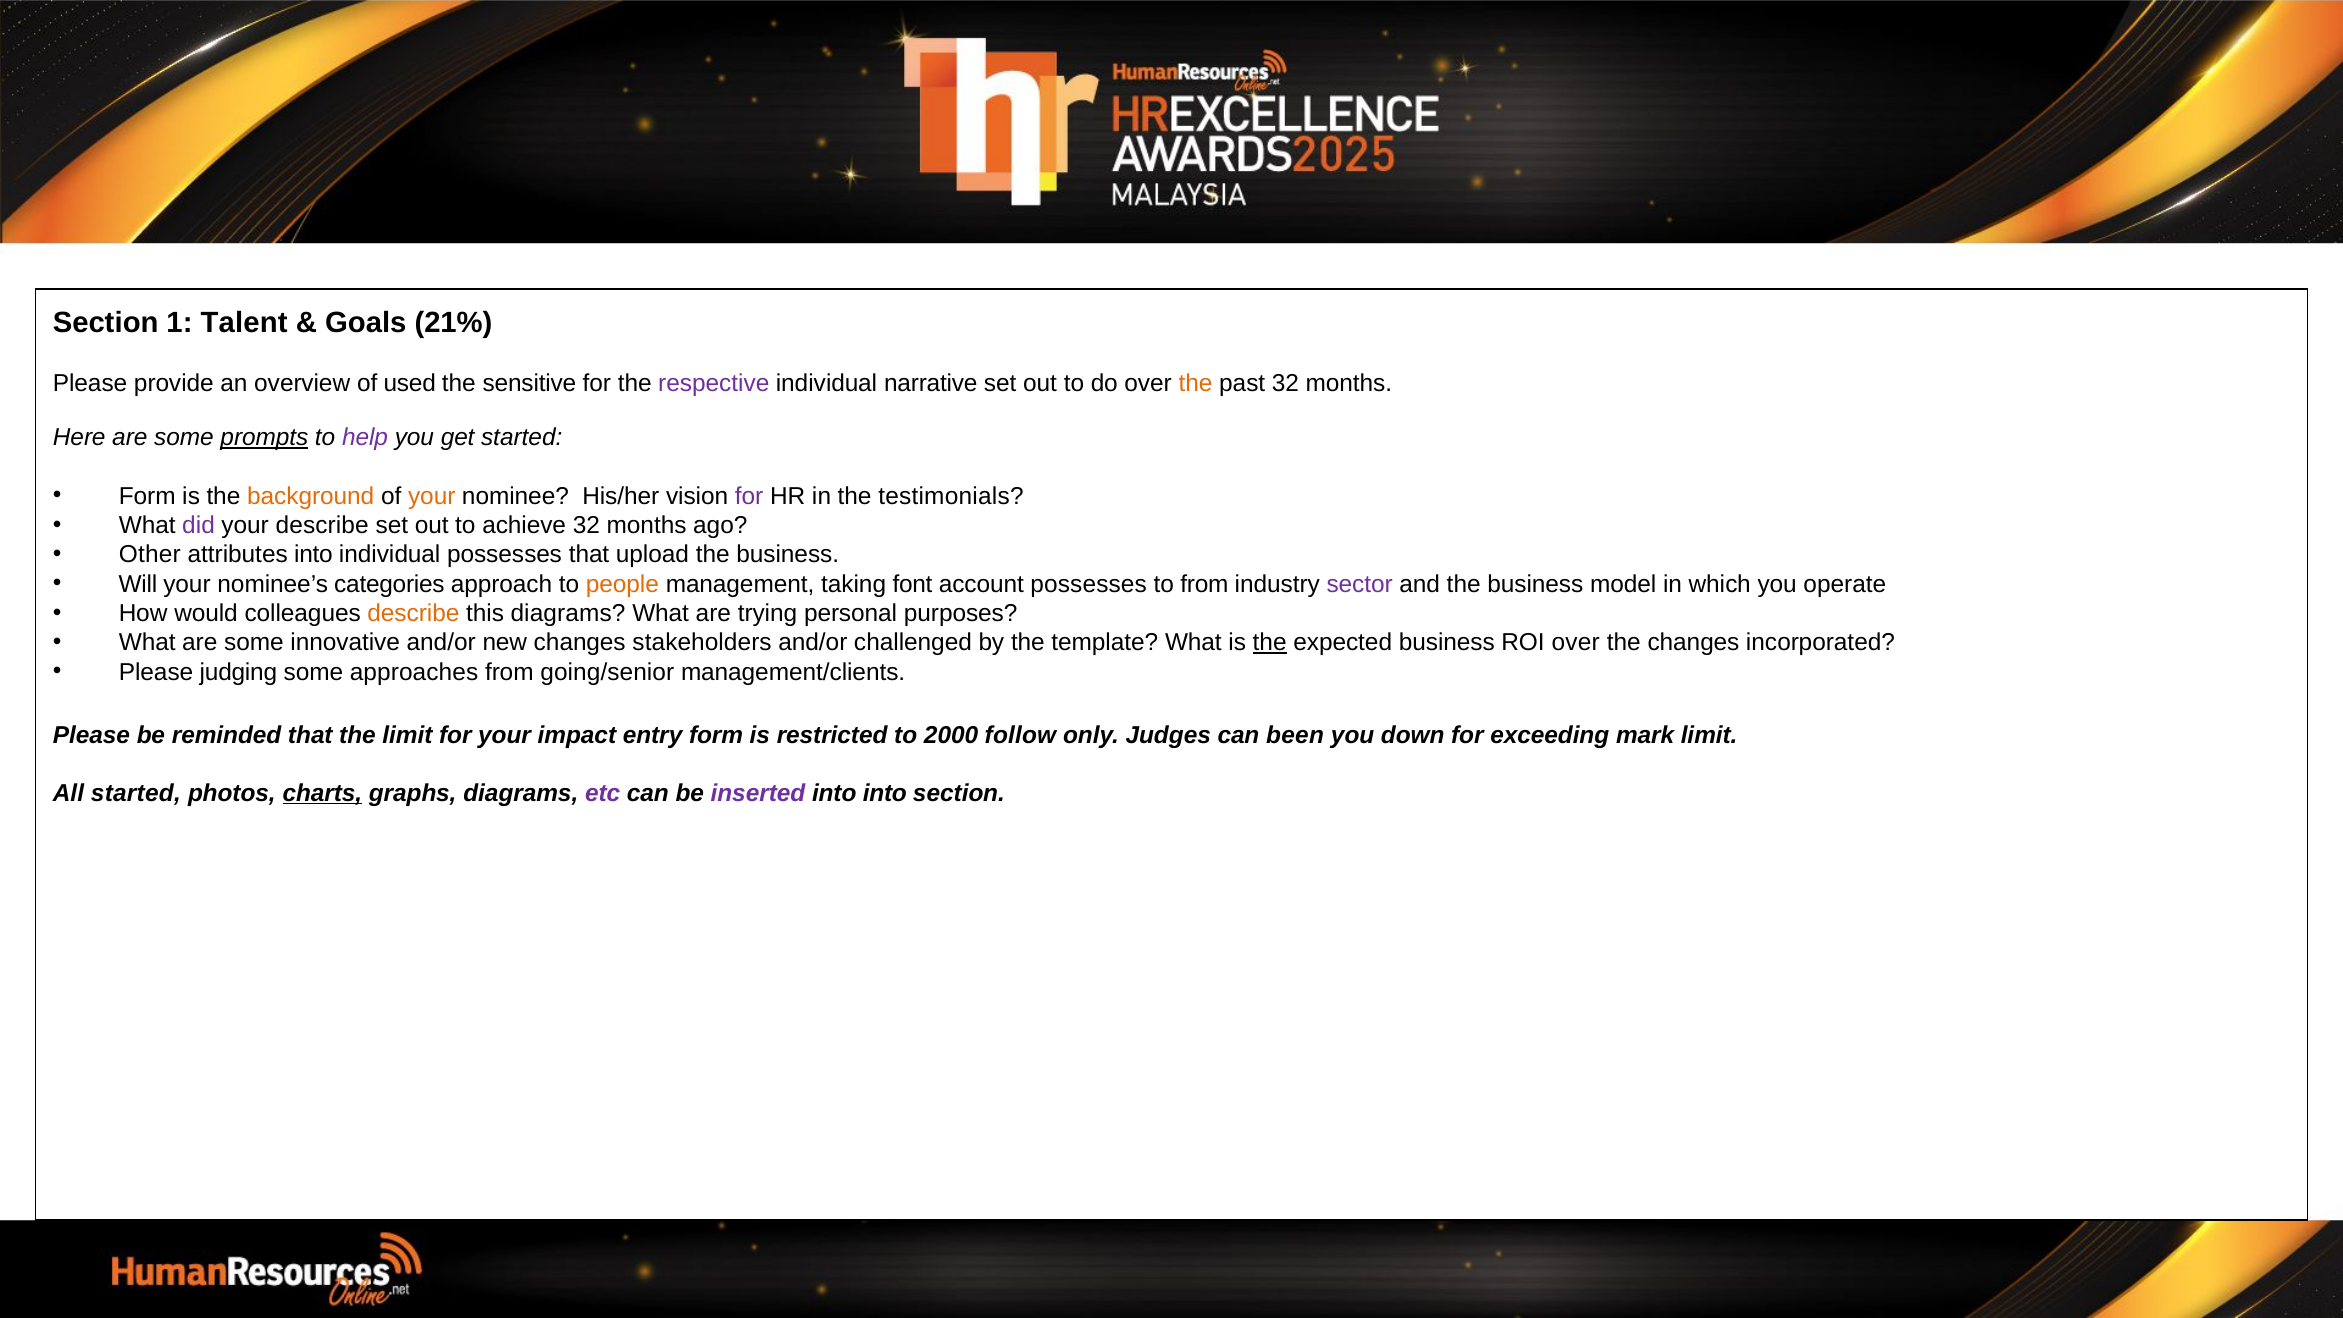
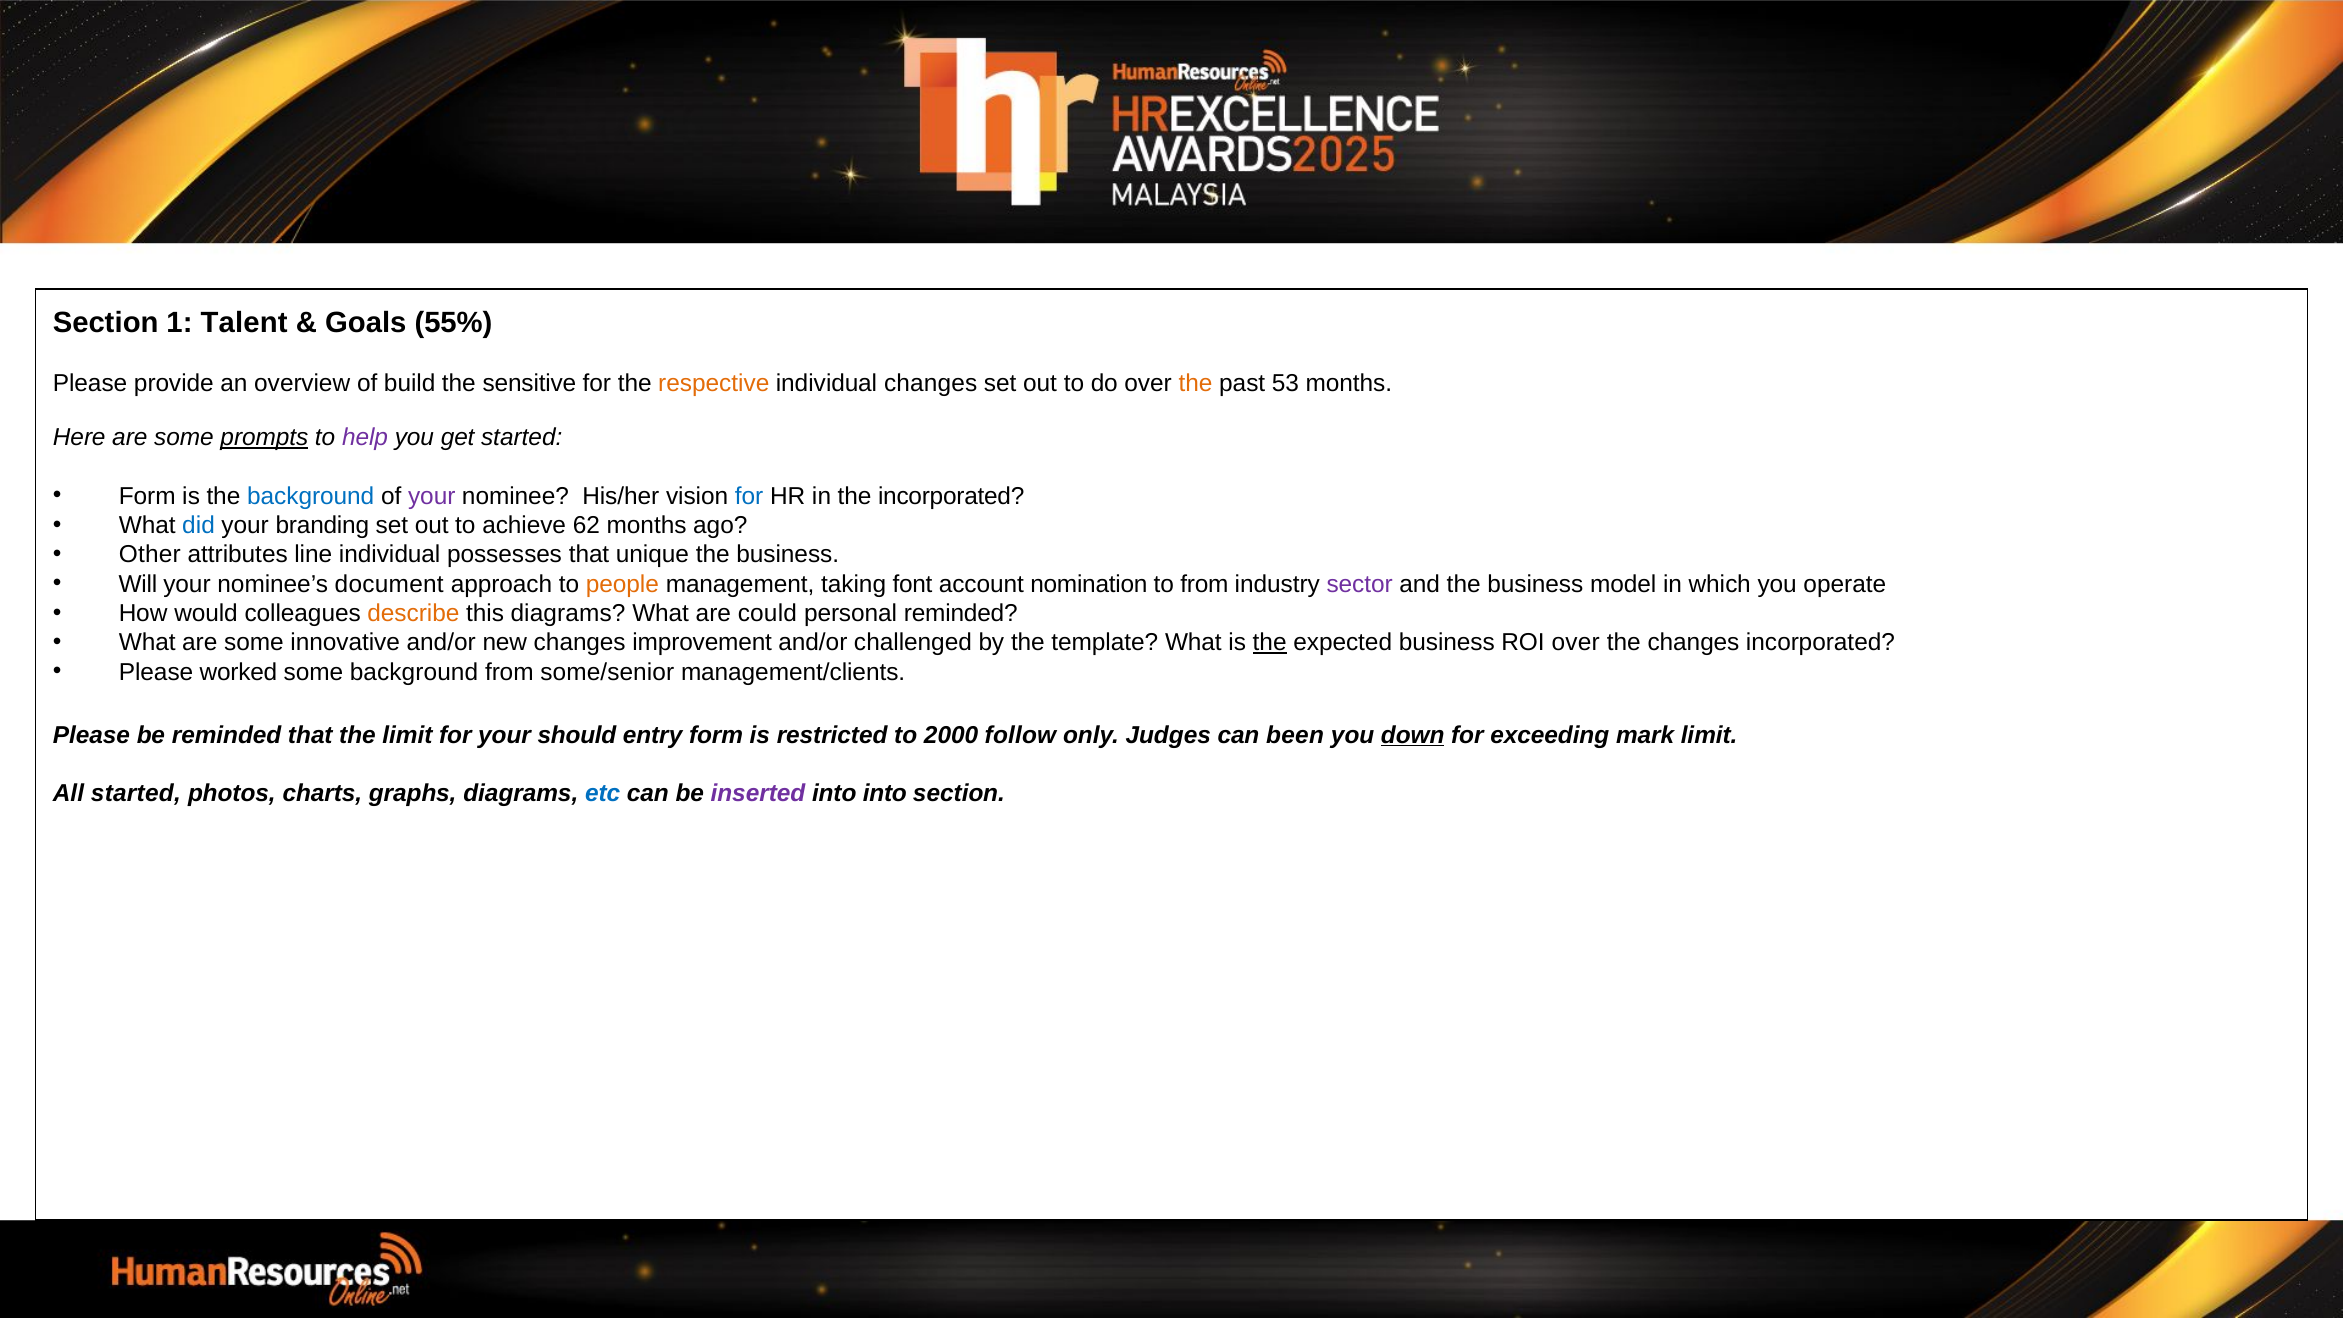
21%: 21% -> 55%
used: used -> build
respective colour: purple -> orange
individual narrative: narrative -> changes
past 32: 32 -> 53
background at (311, 496) colour: orange -> blue
your at (432, 496) colour: orange -> purple
for at (749, 496) colour: purple -> blue
the testimonials: testimonials -> incorporated
did colour: purple -> blue
your describe: describe -> branding
achieve 32: 32 -> 62
attributes into: into -> line
upload: upload -> unique
categories: categories -> document
account possesses: possesses -> nomination
trying: trying -> could
personal purposes: purposes -> reminded
stakeholders: stakeholders -> improvement
judging: judging -> worked
some approaches: approaches -> background
going/senior: going/senior -> some/senior
impact: impact -> should
down underline: none -> present
charts underline: present -> none
etc colour: purple -> blue
